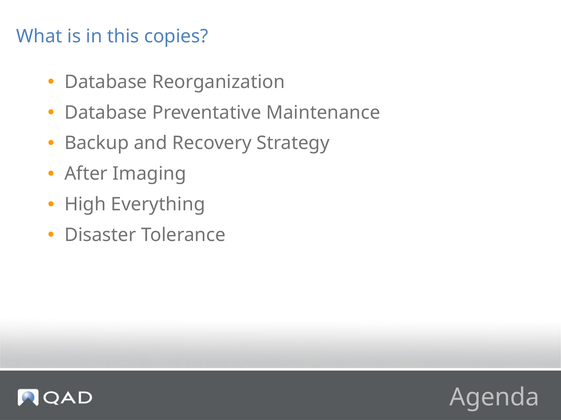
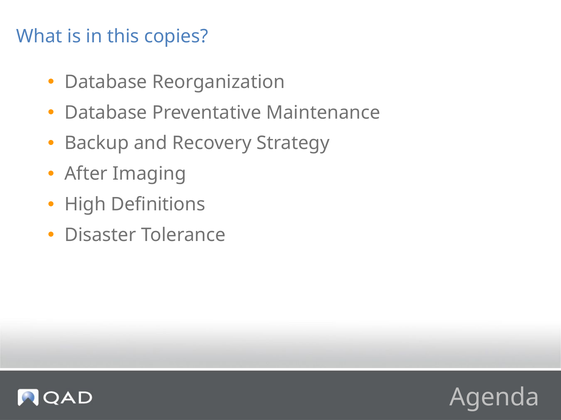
Everything: Everything -> Definitions
